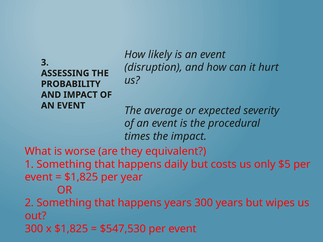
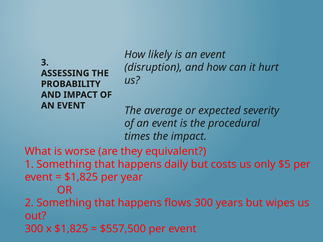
happens years: years -> flows
$547,530: $547,530 -> $557,500
